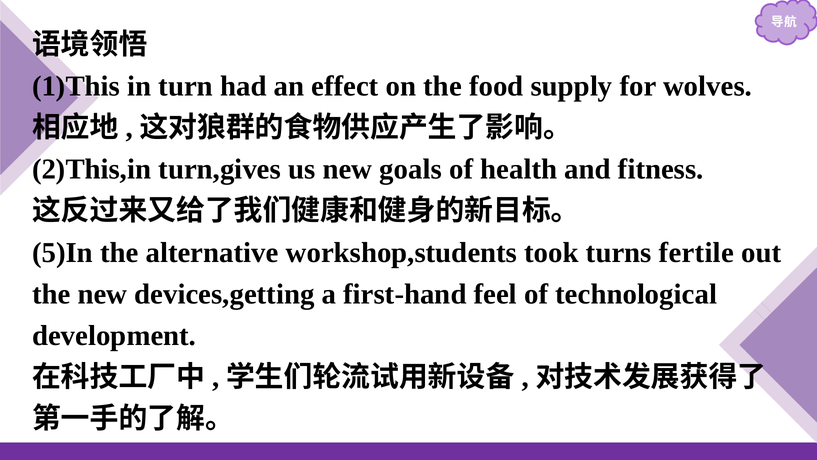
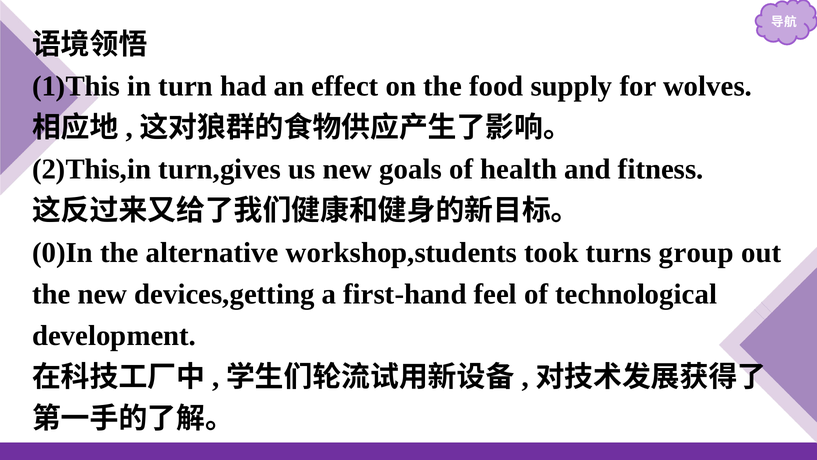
5)In: 5)In -> 0)In
fertile: fertile -> group
